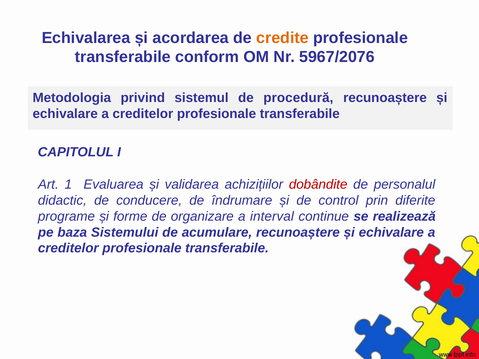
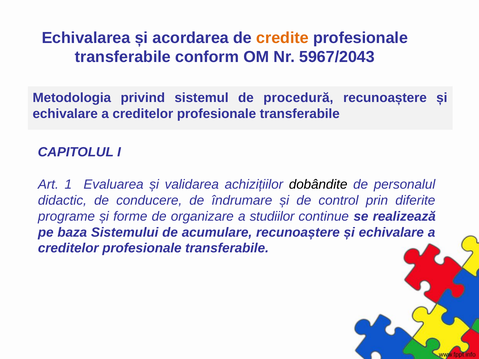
5967/2076: 5967/2076 -> 5967/2043
dobândite colour: red -> black
interval: interval -> studiilor
